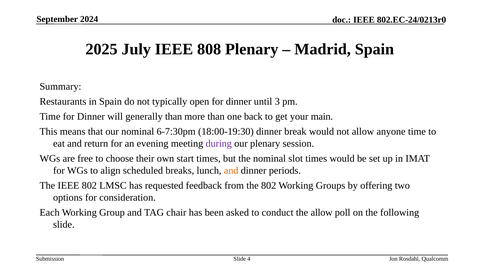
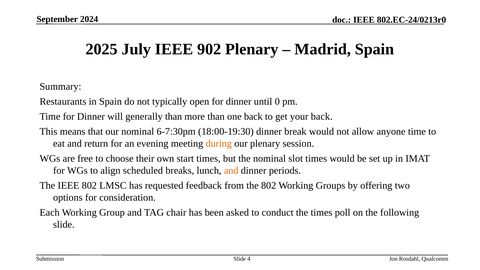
808: 808 -> 902
3: 3 -> 0
your main: main -> back
during colour: purple -> orange
the allow: allow -> times
